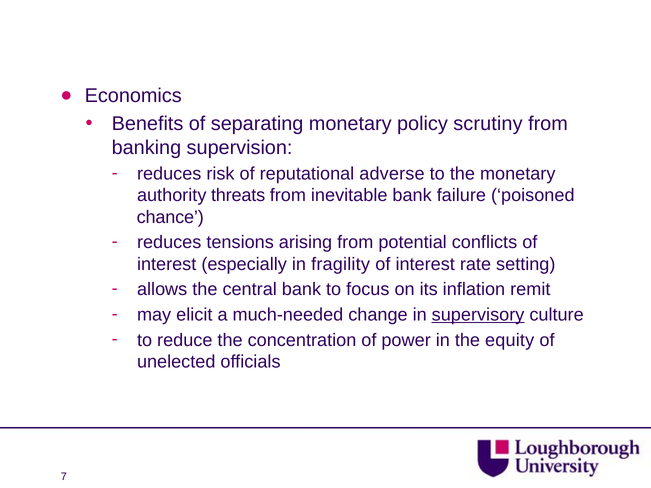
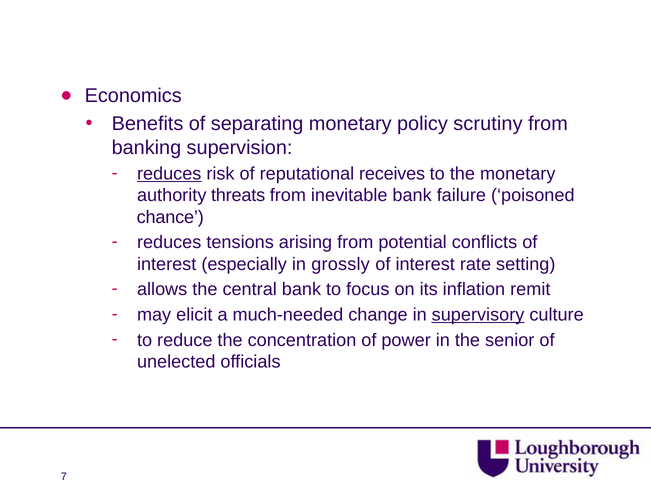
reduces at (169, 174) underline: none -> present
adverse: adverse -> receives
fragility: fragility -> grossly
equity: equity -> senior
